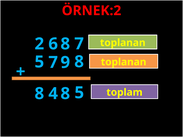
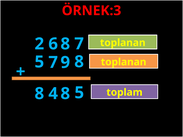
ÖRNEK:2: ÖRNEK:2 -> ÖRNEK:3
